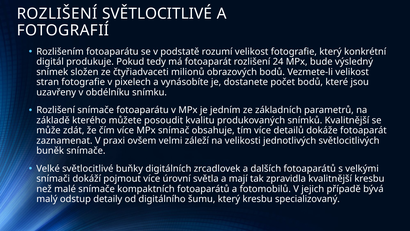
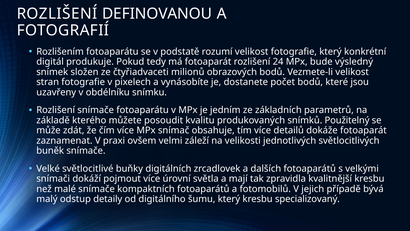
ROZLIŠENÍ SVĚTLOCITLIVÉ: SVĚTLOCITLIVÉ -> DEFINOVANOU
snímků Kvalitnější: Kvalitnější -> Použitelný
